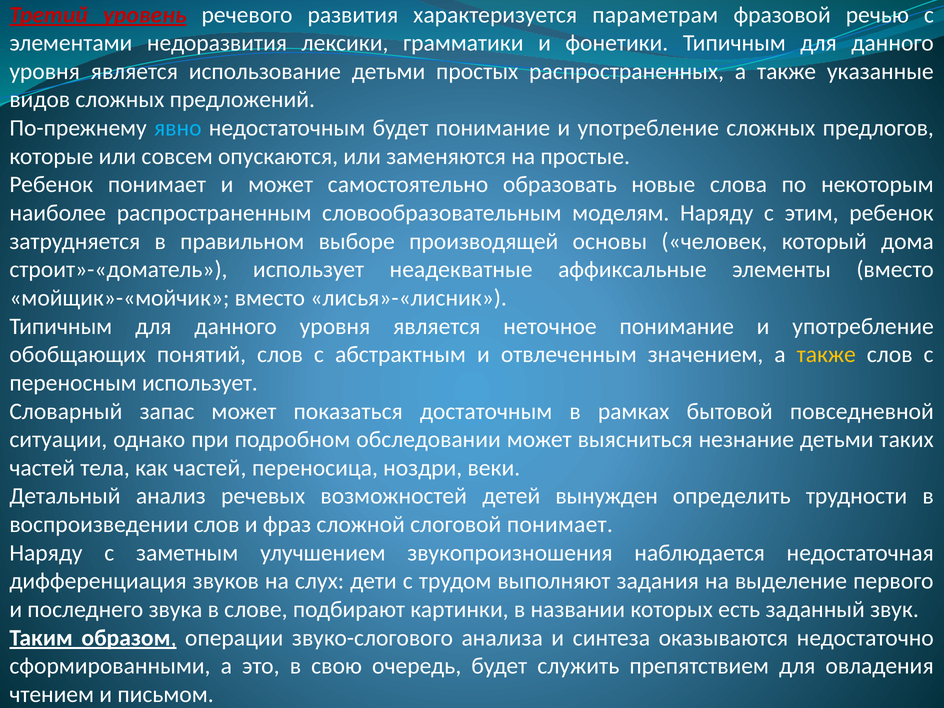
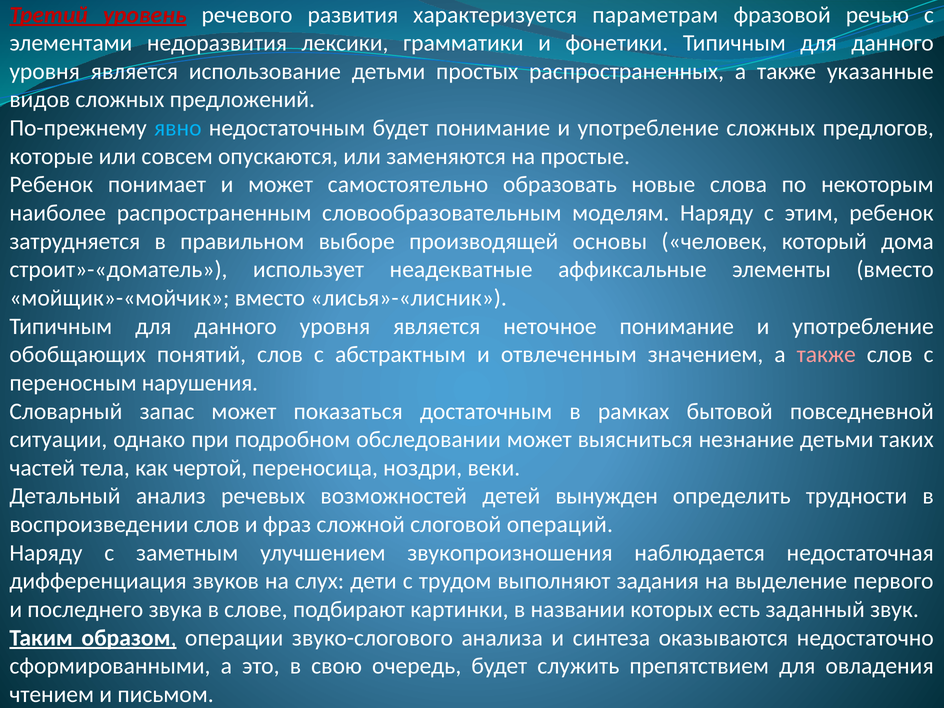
также at (826, 355) colour: yellow -> pink
переносным использует: использует -> нарушения
как частей: частей -> чертой
слоговой понимает: понимает -> операций
